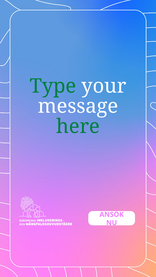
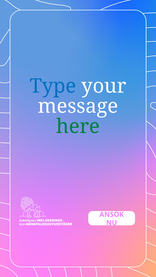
Type colour: green -> blue
